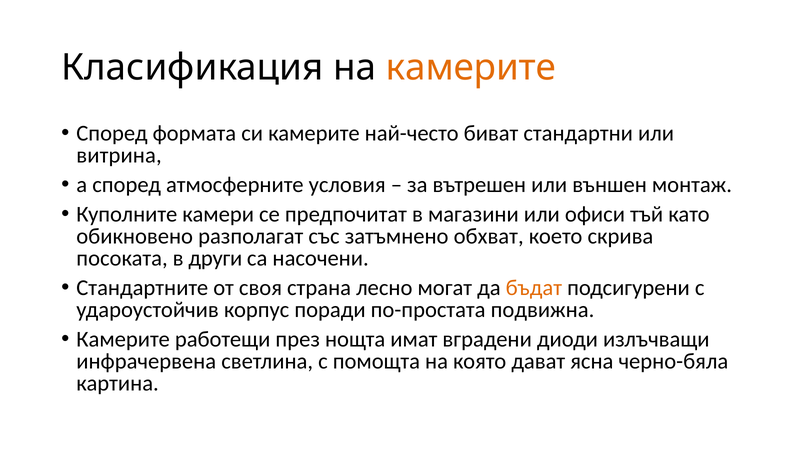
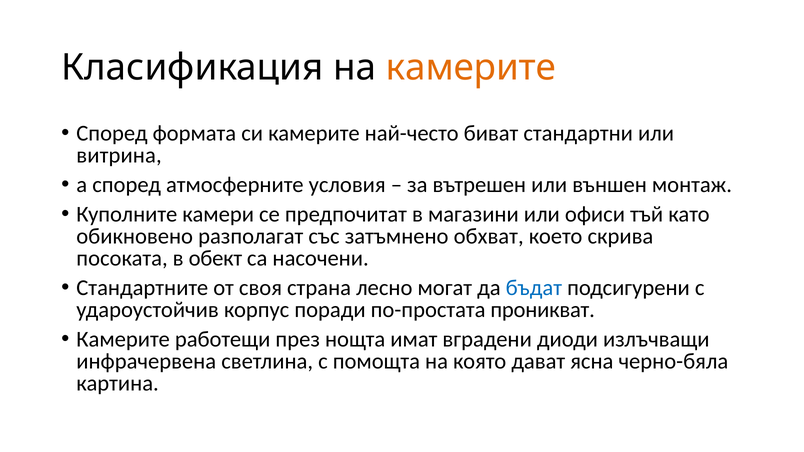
други: други -> обект
бъдат colour: orange -> blue
подвижна: подвижна -> проникват
